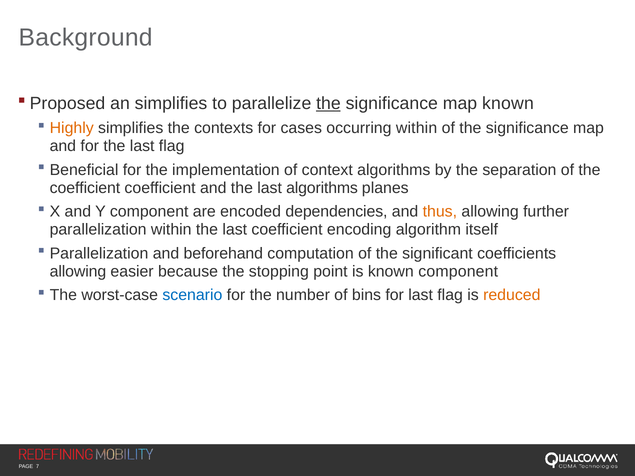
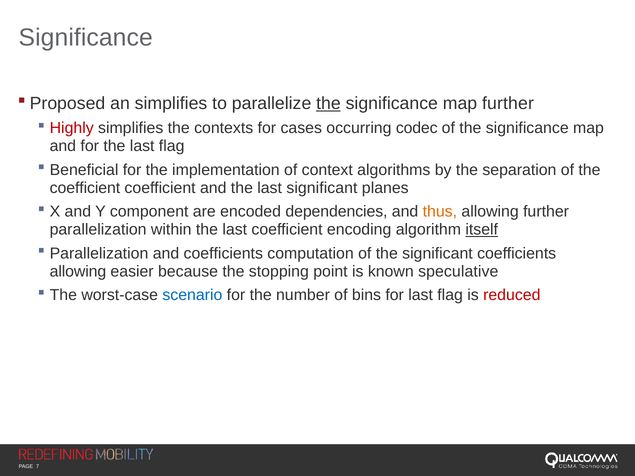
Background at (86, 37): Background -> Significance
map known: known -> further
Highly colour: orange -> red
occurring within: within -> codec
last algorithms: algorithms -> significant
itself underline: none -> present
and beforehand: beforehand -> coefficients
known component: component -> speculative
reduced colour: orange -> red
